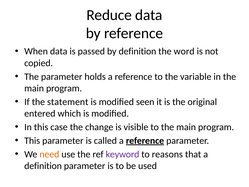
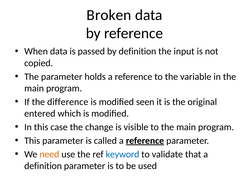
Reduce: Reduce -> Broken
word: word -> input
statement: statement -> difference
keyword colour: purple -> blue
reasons: reasons -> validate
